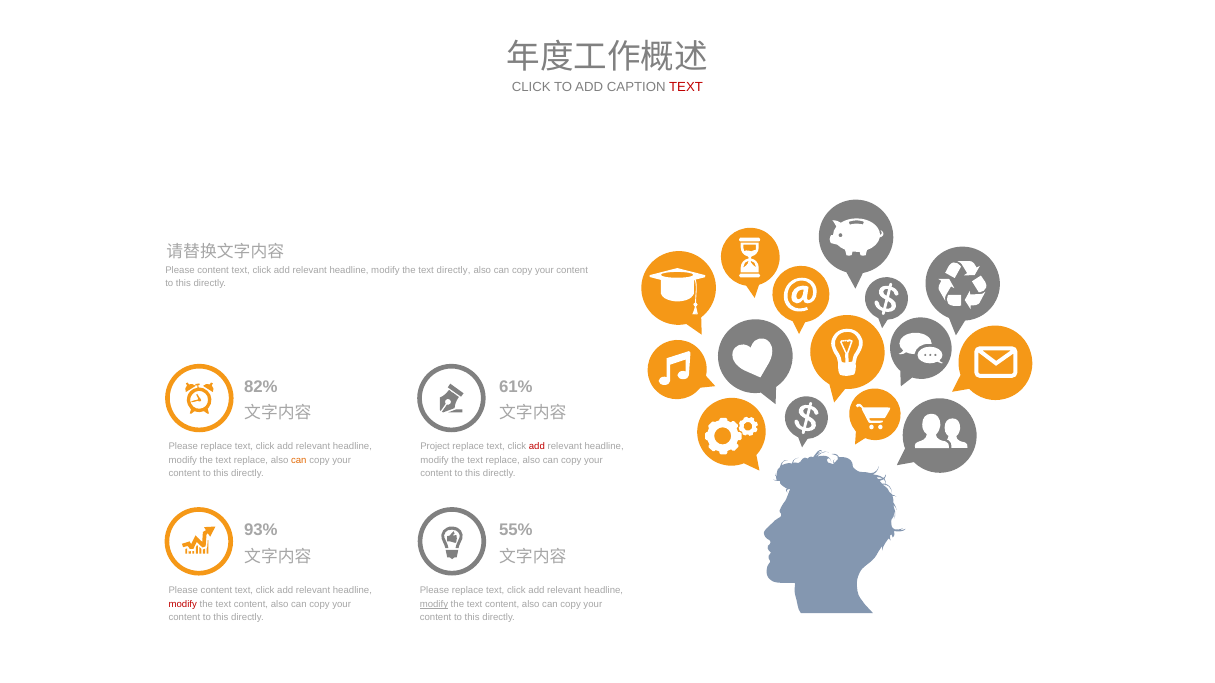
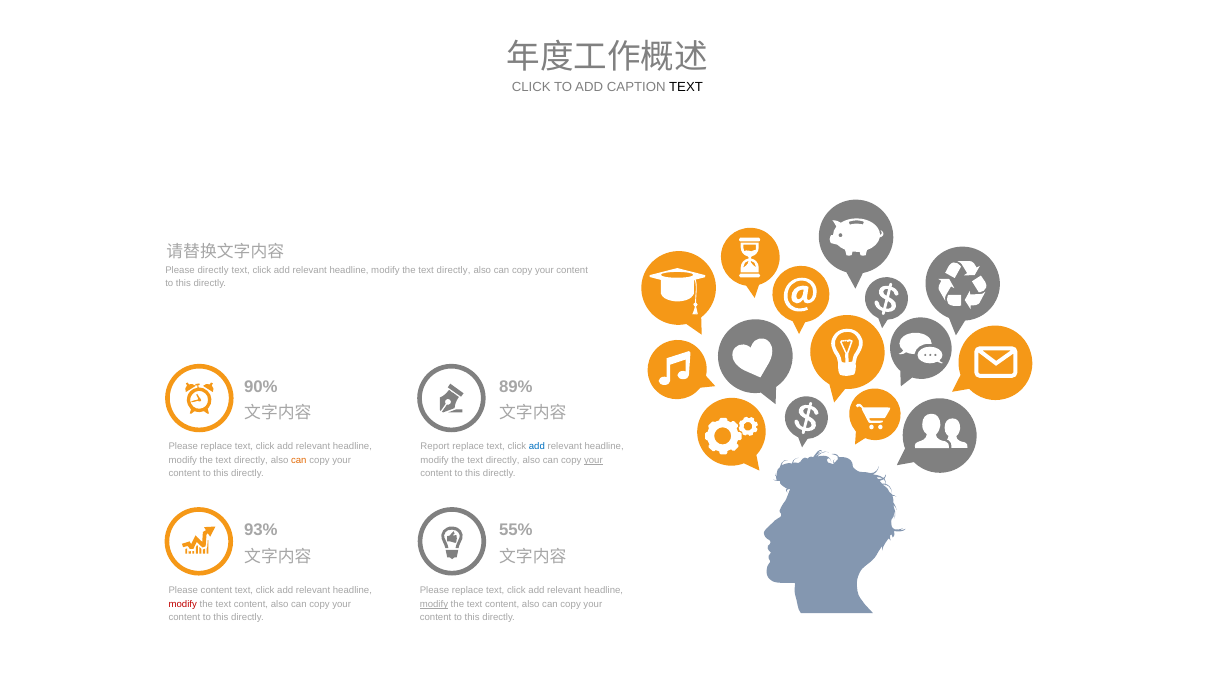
TEXT at (686, 87) colour: red -> black
content at (213, 270): content -> directly
82%: 82% -> 90%
61%: 61% -> 89%
Project: Project -> Report
add at (537, 446) colour: red -> blue
replace at (251, 460): replace -> directly
replace at (503, 460): replace -> directly
your at (593, 460) underline: none -> present
